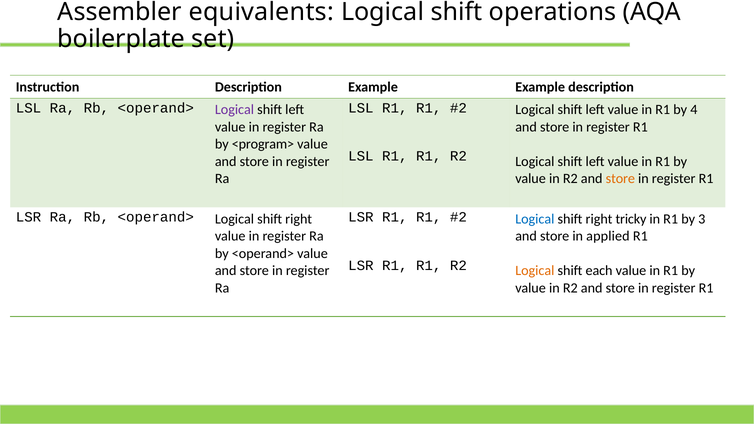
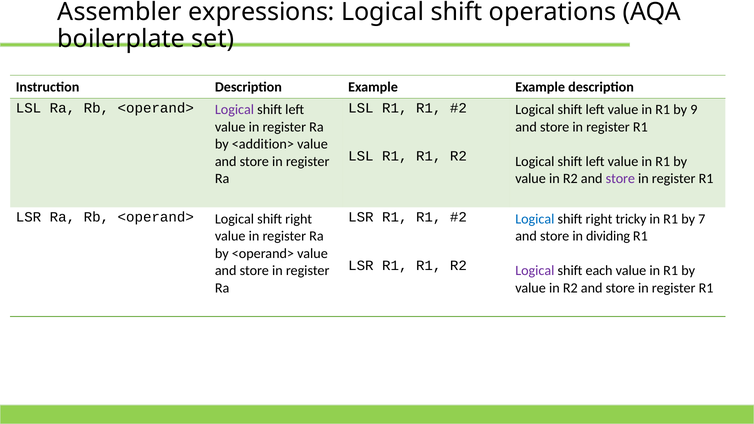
equivalents: equivalents -> expressions
4: 4 -> 9
<program>: <program> -> <addition>
store at (620, 179) colour: orange -> purple
3: 3 -> 7
applied: applied -> dividing
Logical at (535, 271) colour: orange -> purple
